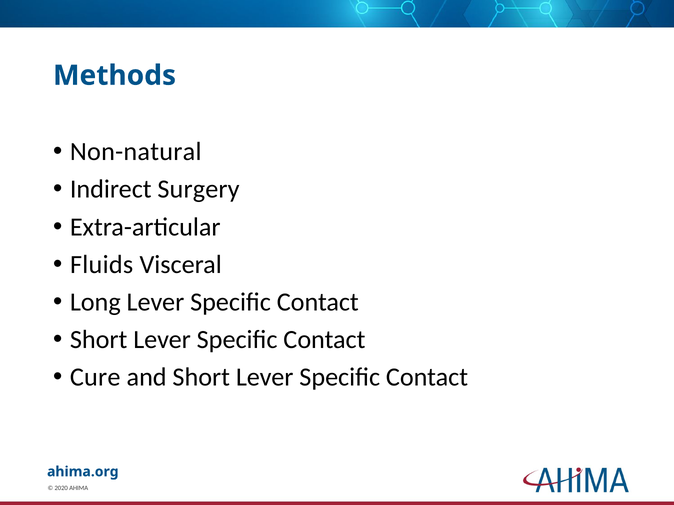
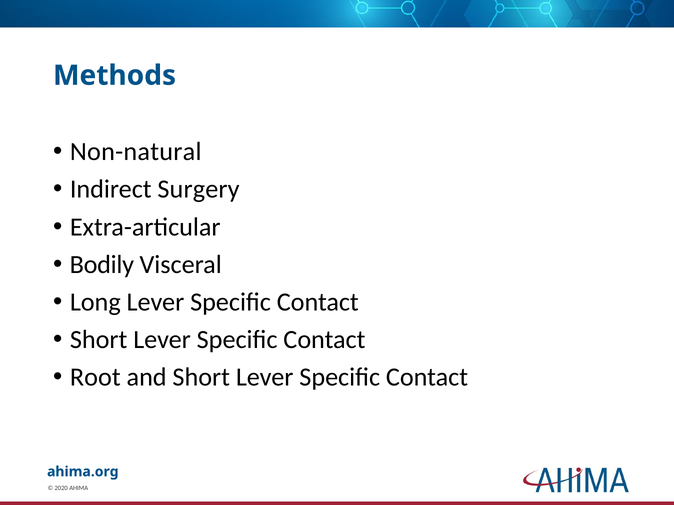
Fluids: Fluids -> Bodily
Cure: Cure -> Root
